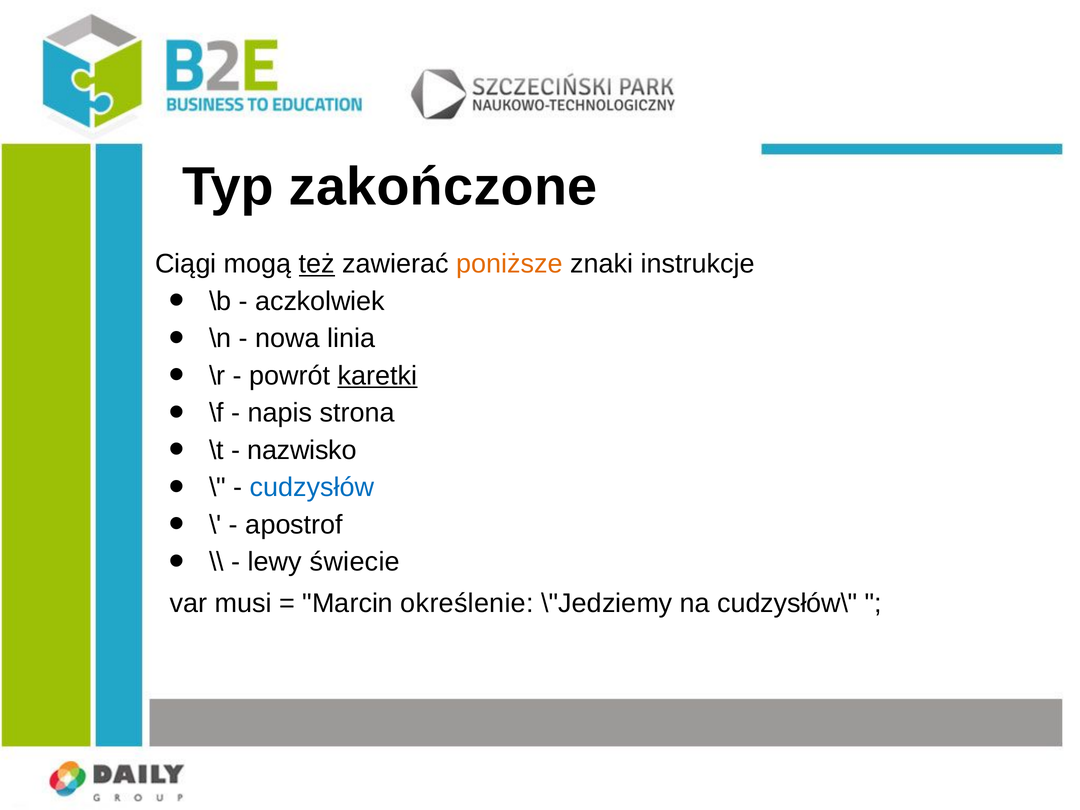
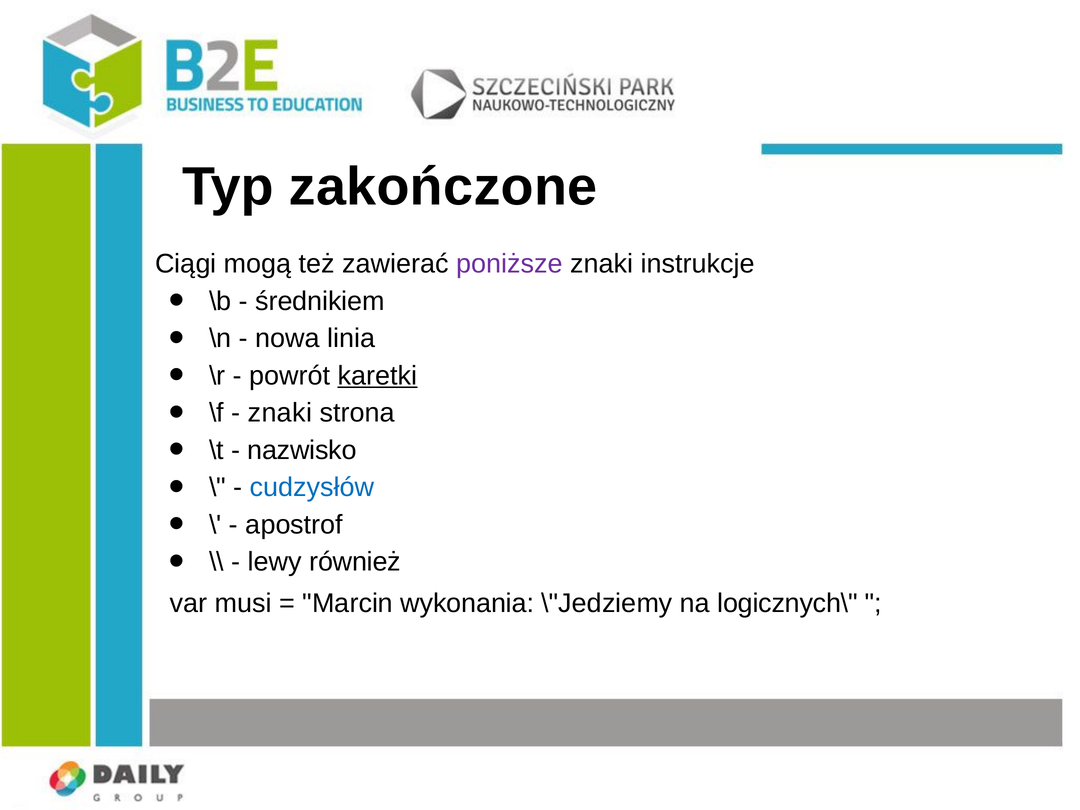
też underline: present -> none
poniższe colour: orange -> purple
aczkolwiek: aczkolwiek -> średnikiem
napis at (280, 413): napis -> znaki
świecie: świecie -> również
określenie: określenie -> wykonania
cudzysłów\: cudzysłów\ -> logicznych\
